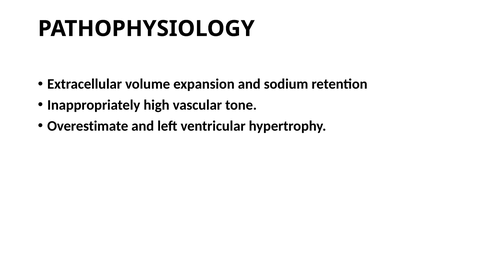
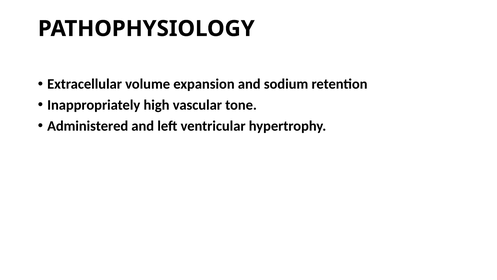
Overestimate: Overestimate -> Administered
